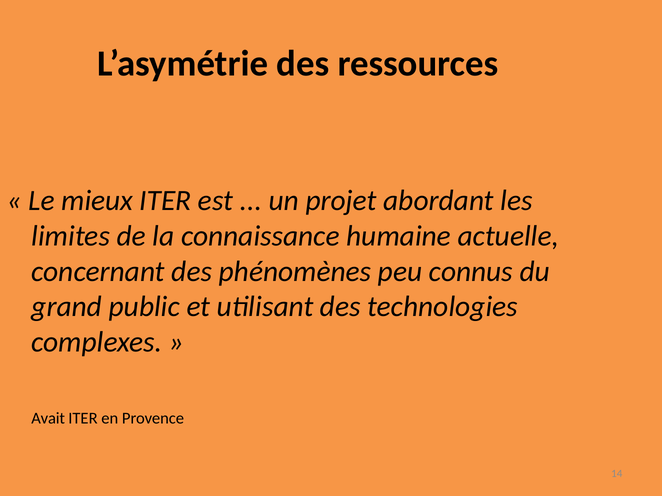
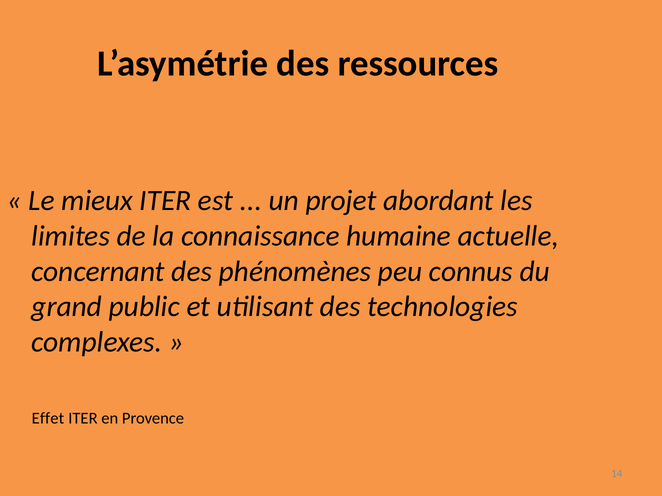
Avait: Avait -> Effet
